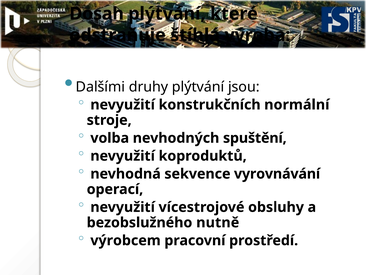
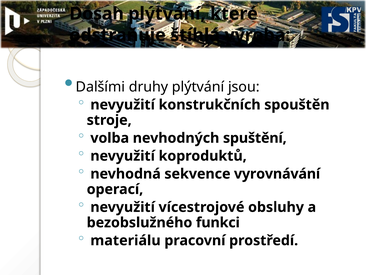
normální: normální -> spouštěn
nutně: nutně -> funkci
výrobcem: výrobcem -> materiálu
